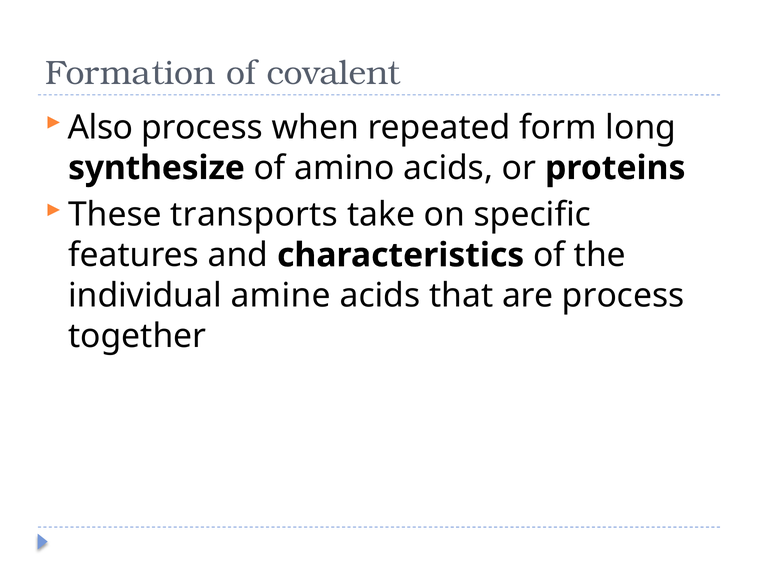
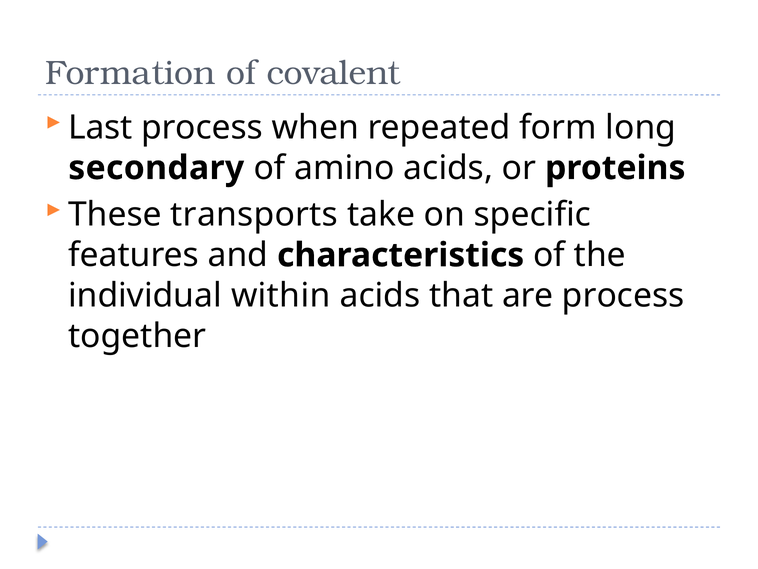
Also: Also -> Last
synthesize: synthesize -> secondary
amine: amine -> within
